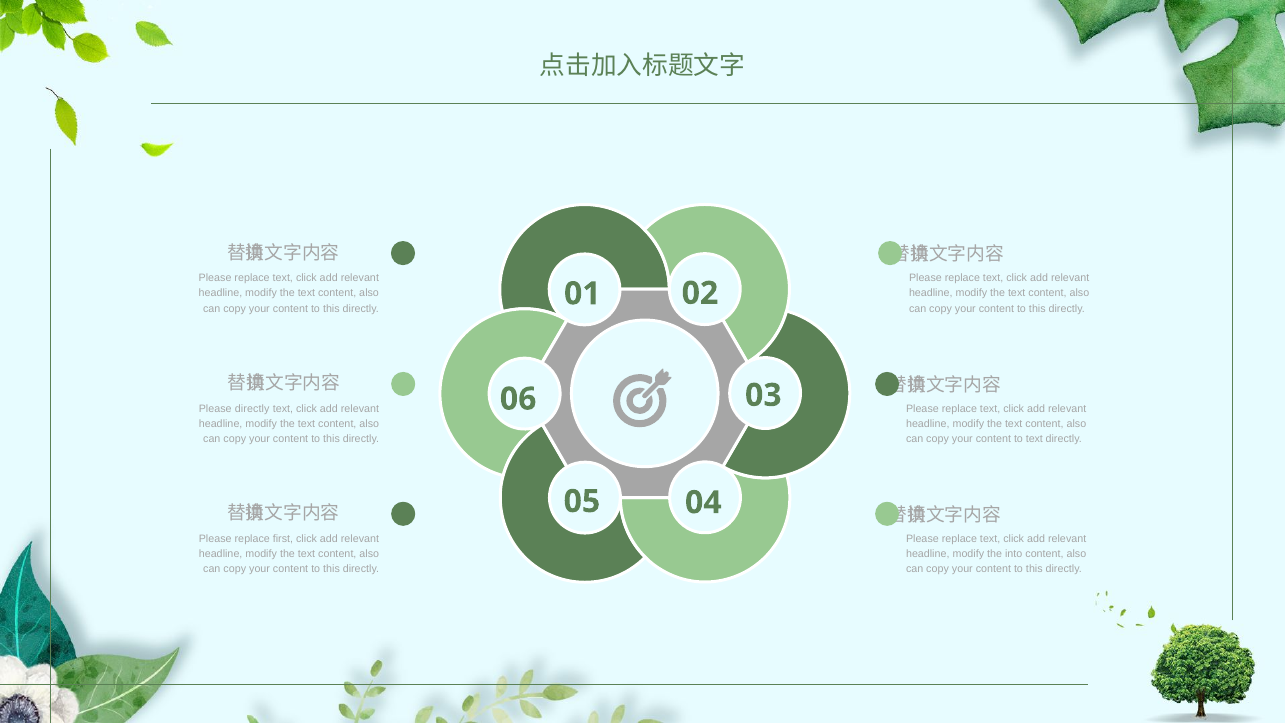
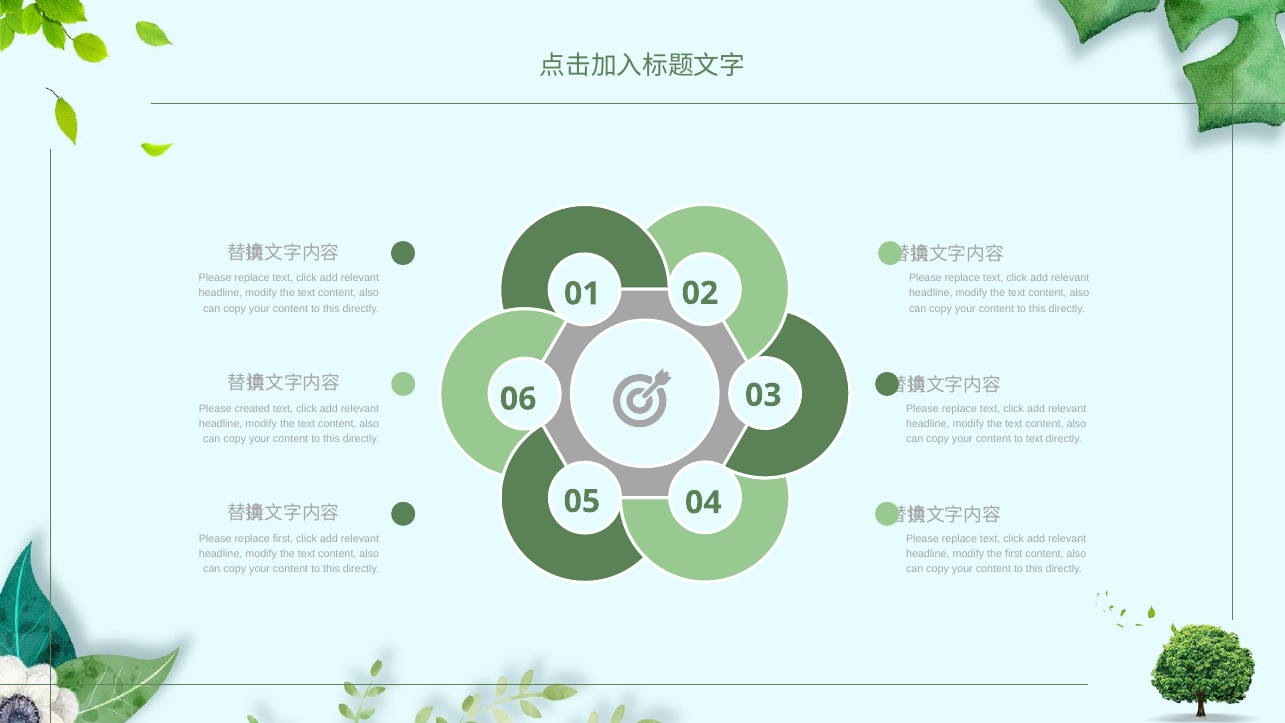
Please directly: directly -> created
the into: into -> first
